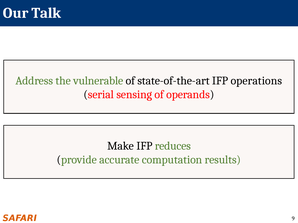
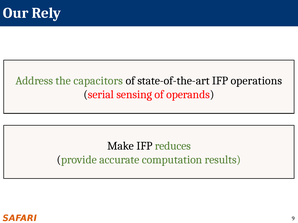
Talk: Talk -> Rely
vulnerable: vulnerable -> capacitors
